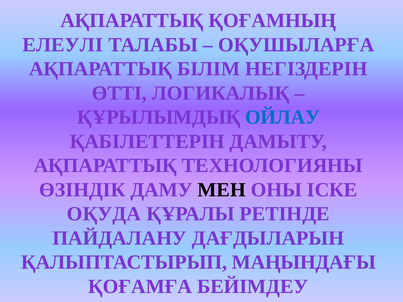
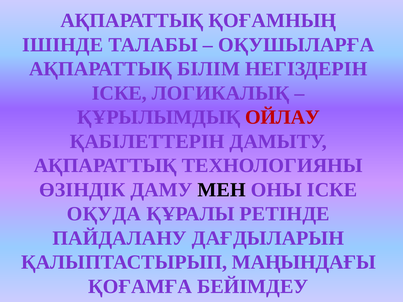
ЕЛЕУЛІ: ЕЛЕУЛІ -> ІШІНДЕ
ӨТТІ at (119, 93): ӨТТІ -> ІСКЕ
ОЙЛАУ colour: blue -> red
